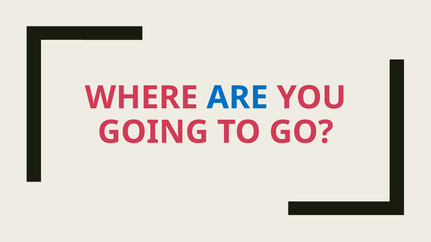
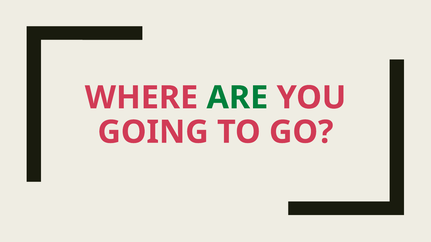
ARE colour: blue -> green
